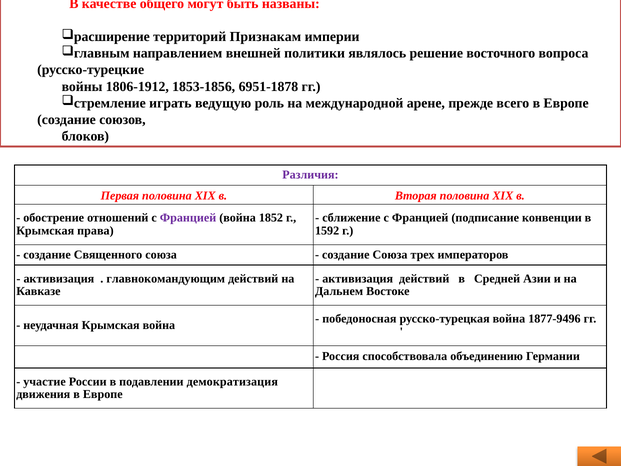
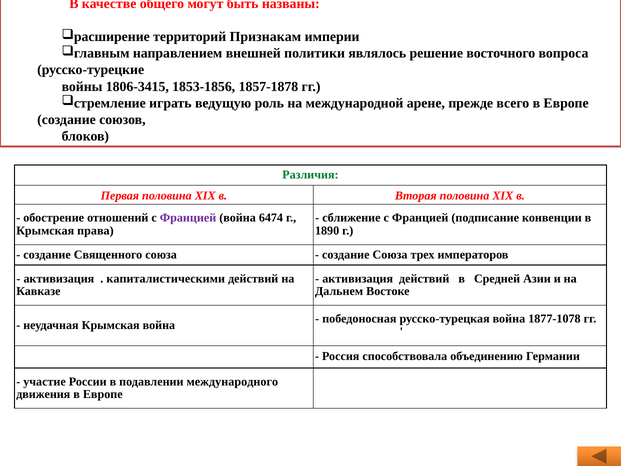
1806-1912: 1806-1912 -> 1806-3415
6951-1878: 6951-1878 -> 1857-1878
Различия colour: purple -> green
1852: 1852 -> 6474
1592: 1592 -> 1890
главнокомандующим: главнокомандующим -> капиталистическими
1877-9496: 1877-9496 -> 1877-1078
демократизация: демократизация -> международного
